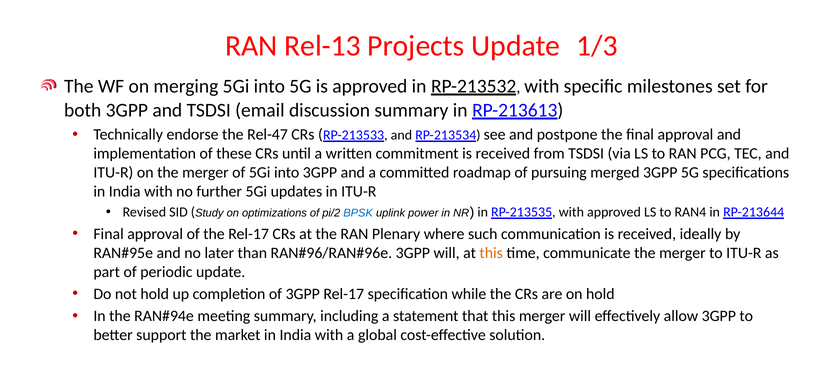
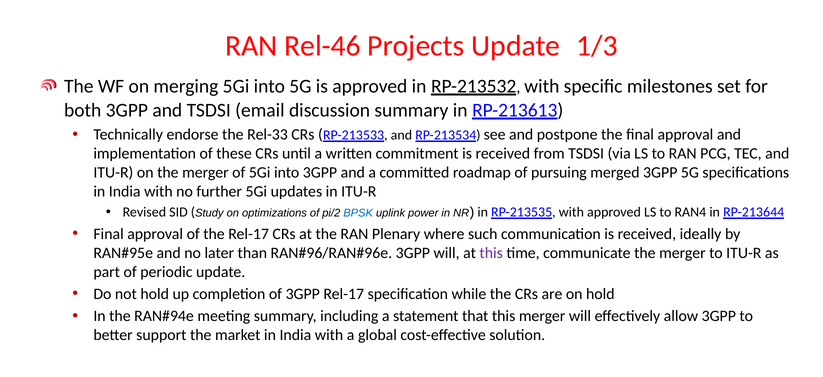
Rel-13: Rel-13 -> Rel-46
Rel-47: Rel-47 -> Rel-33
this at (491, 252) colour: orange -> purple
